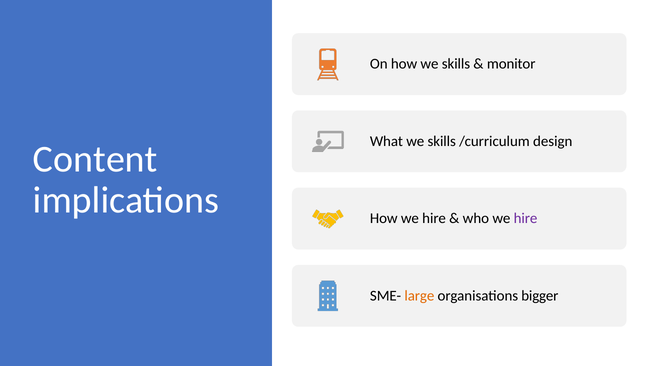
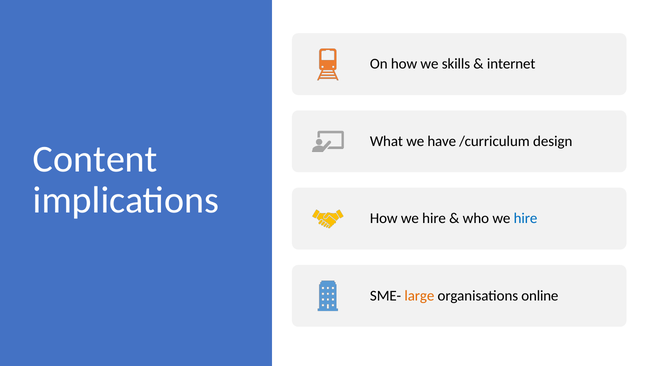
monitor: monitor -> internet
What we skills: skills -> have
hire at (526, 219) colour: purple -> blue
bigger: bigger -> online
